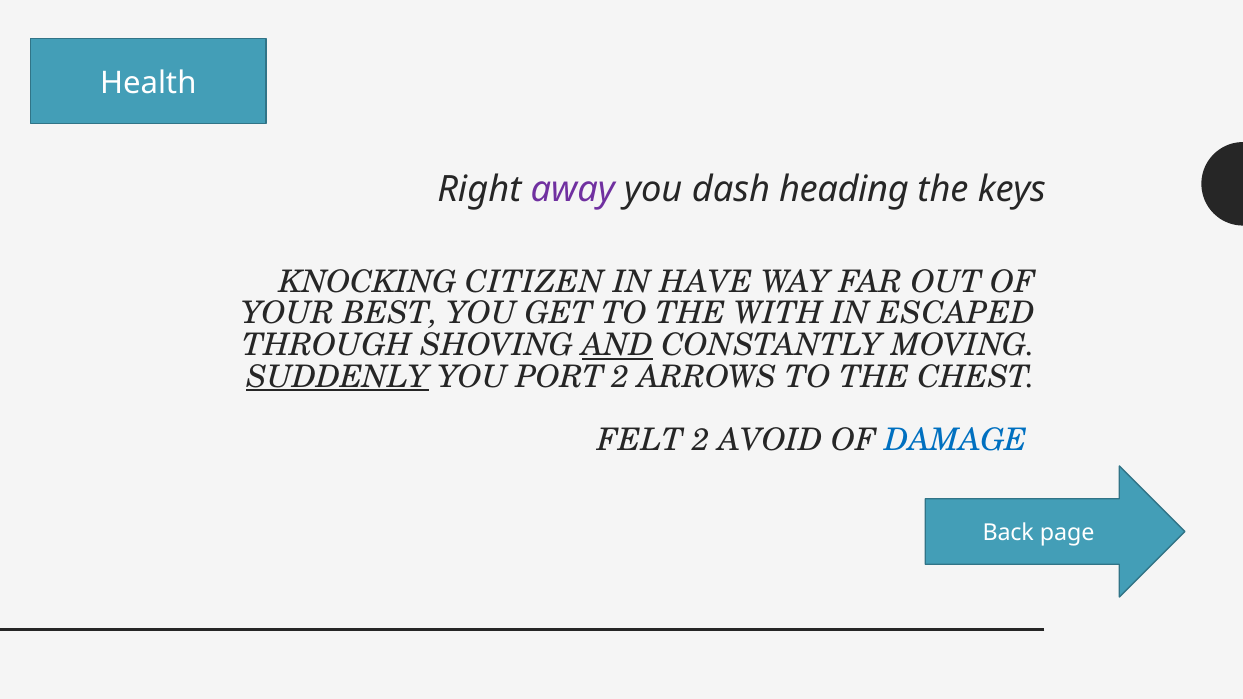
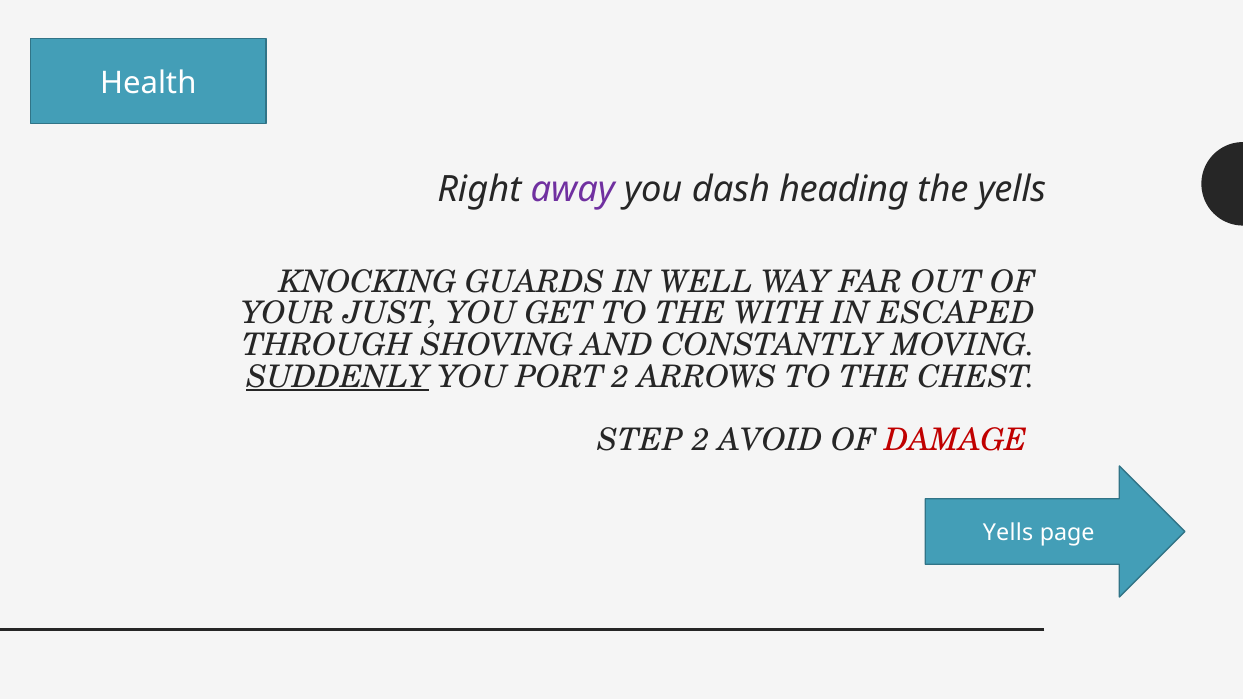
the keys: keys -> yells
CITIZEN: CITIZEN -> GUARDS
HAVE: HAVE -> WELL
BEST: BEST -> JUST
AND underline: present -> none
FELT: FELT -> STEP
DAMAGE colour: blue -> red
Back at (1008, 533): Back -> Yells
